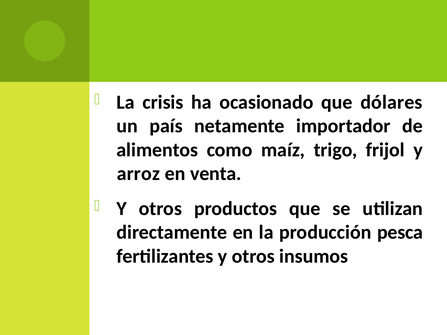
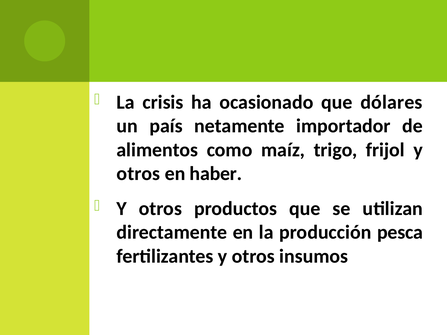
arroz at (138, 174): arroz -> otros
venta: venta -> haber
